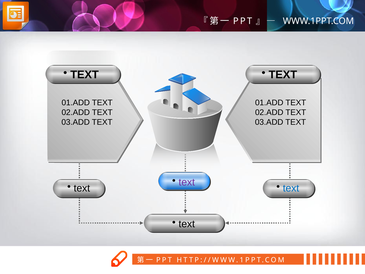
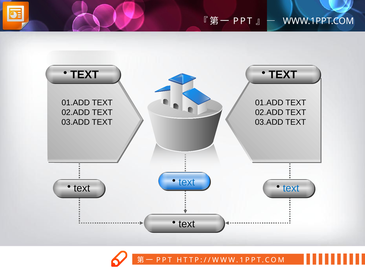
text at (187, 182) colour: purple -> blue
